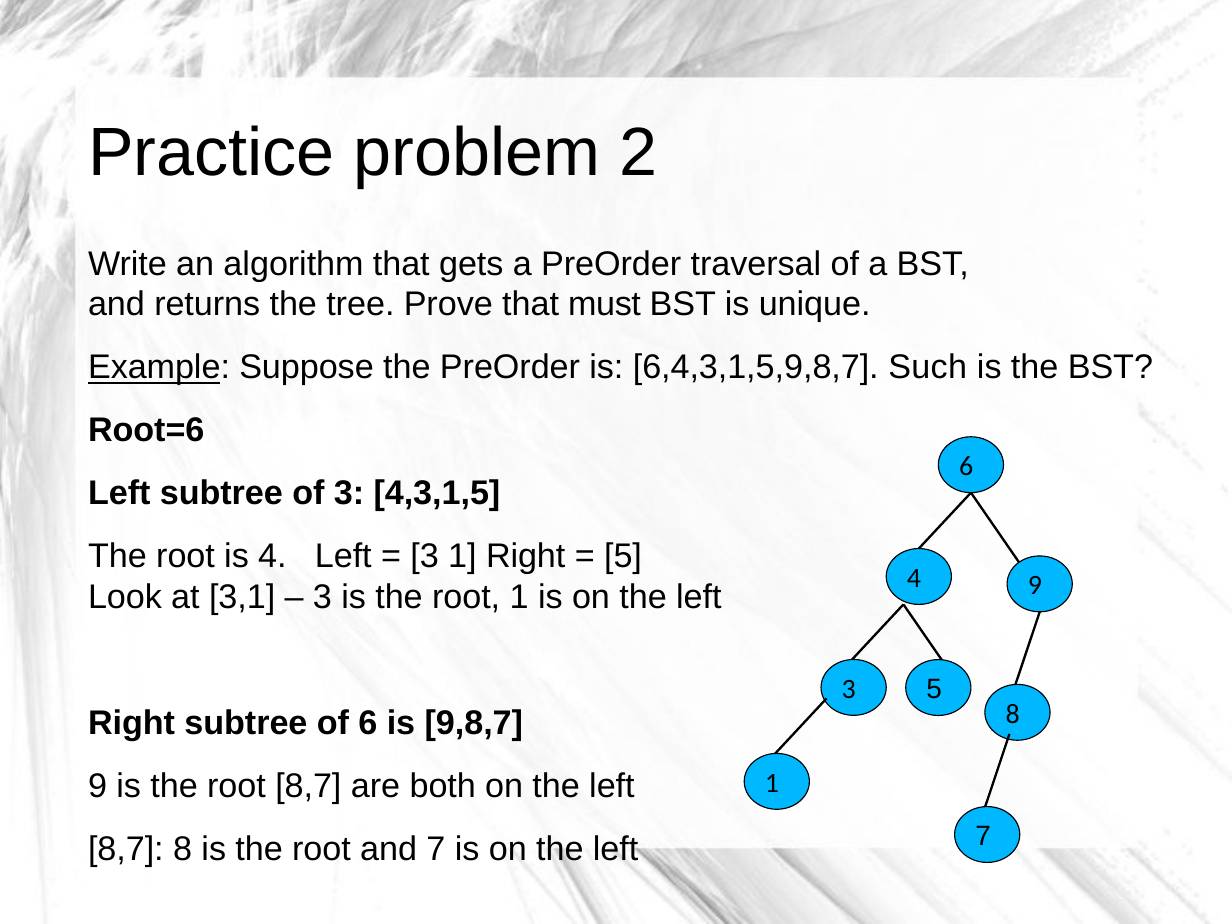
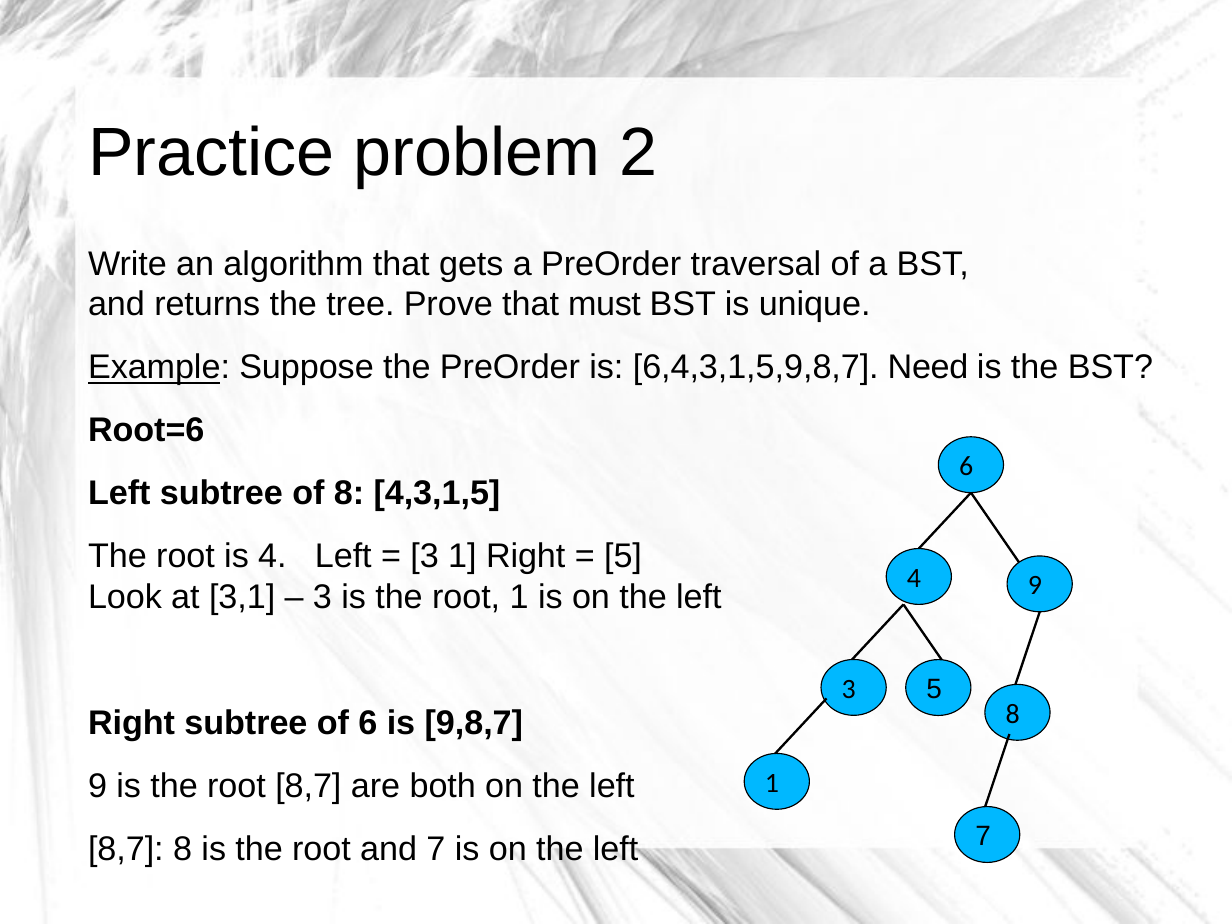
Such: Such -> Need
of 3: 3 -> 8
